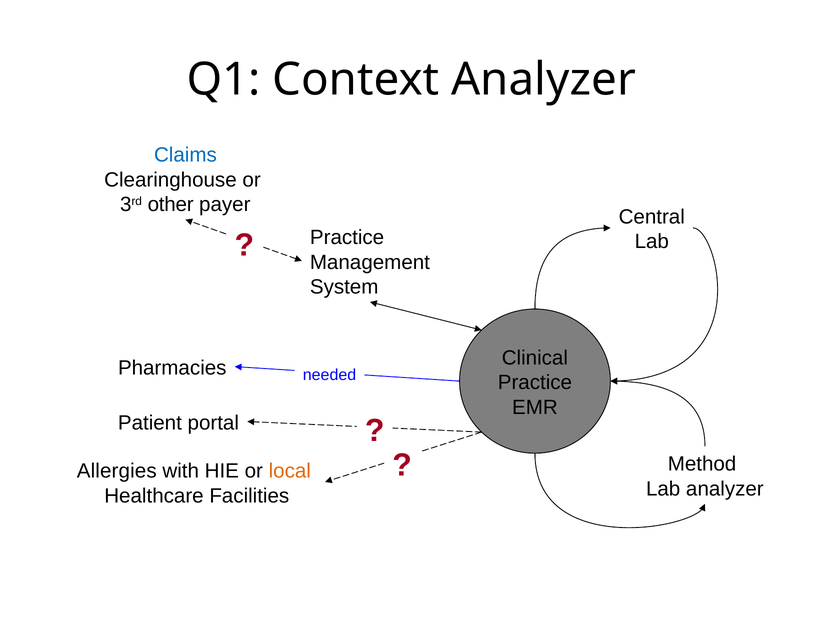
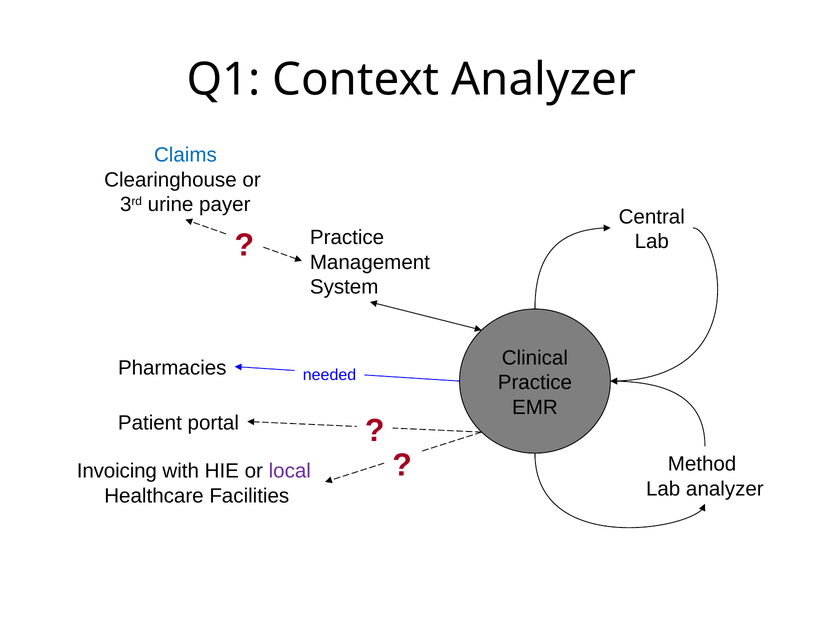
other: other -> urine
Allergies: Allergies -> Invoicing
local colour: orange -> purple
